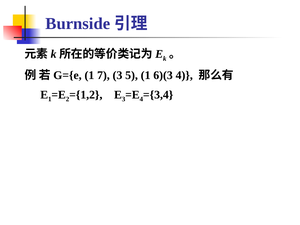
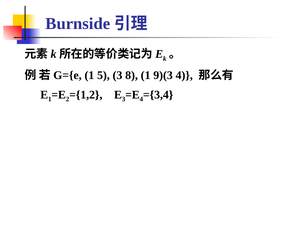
7: 7 -> 5
5: 5 -> 8
6)(3: 6)(3 -> 9)(3
